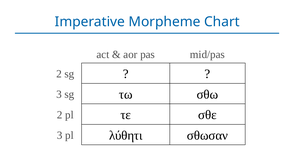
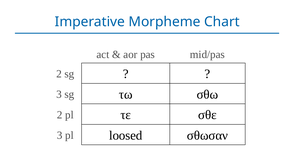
λύθητι: λύθητι -> loosed
